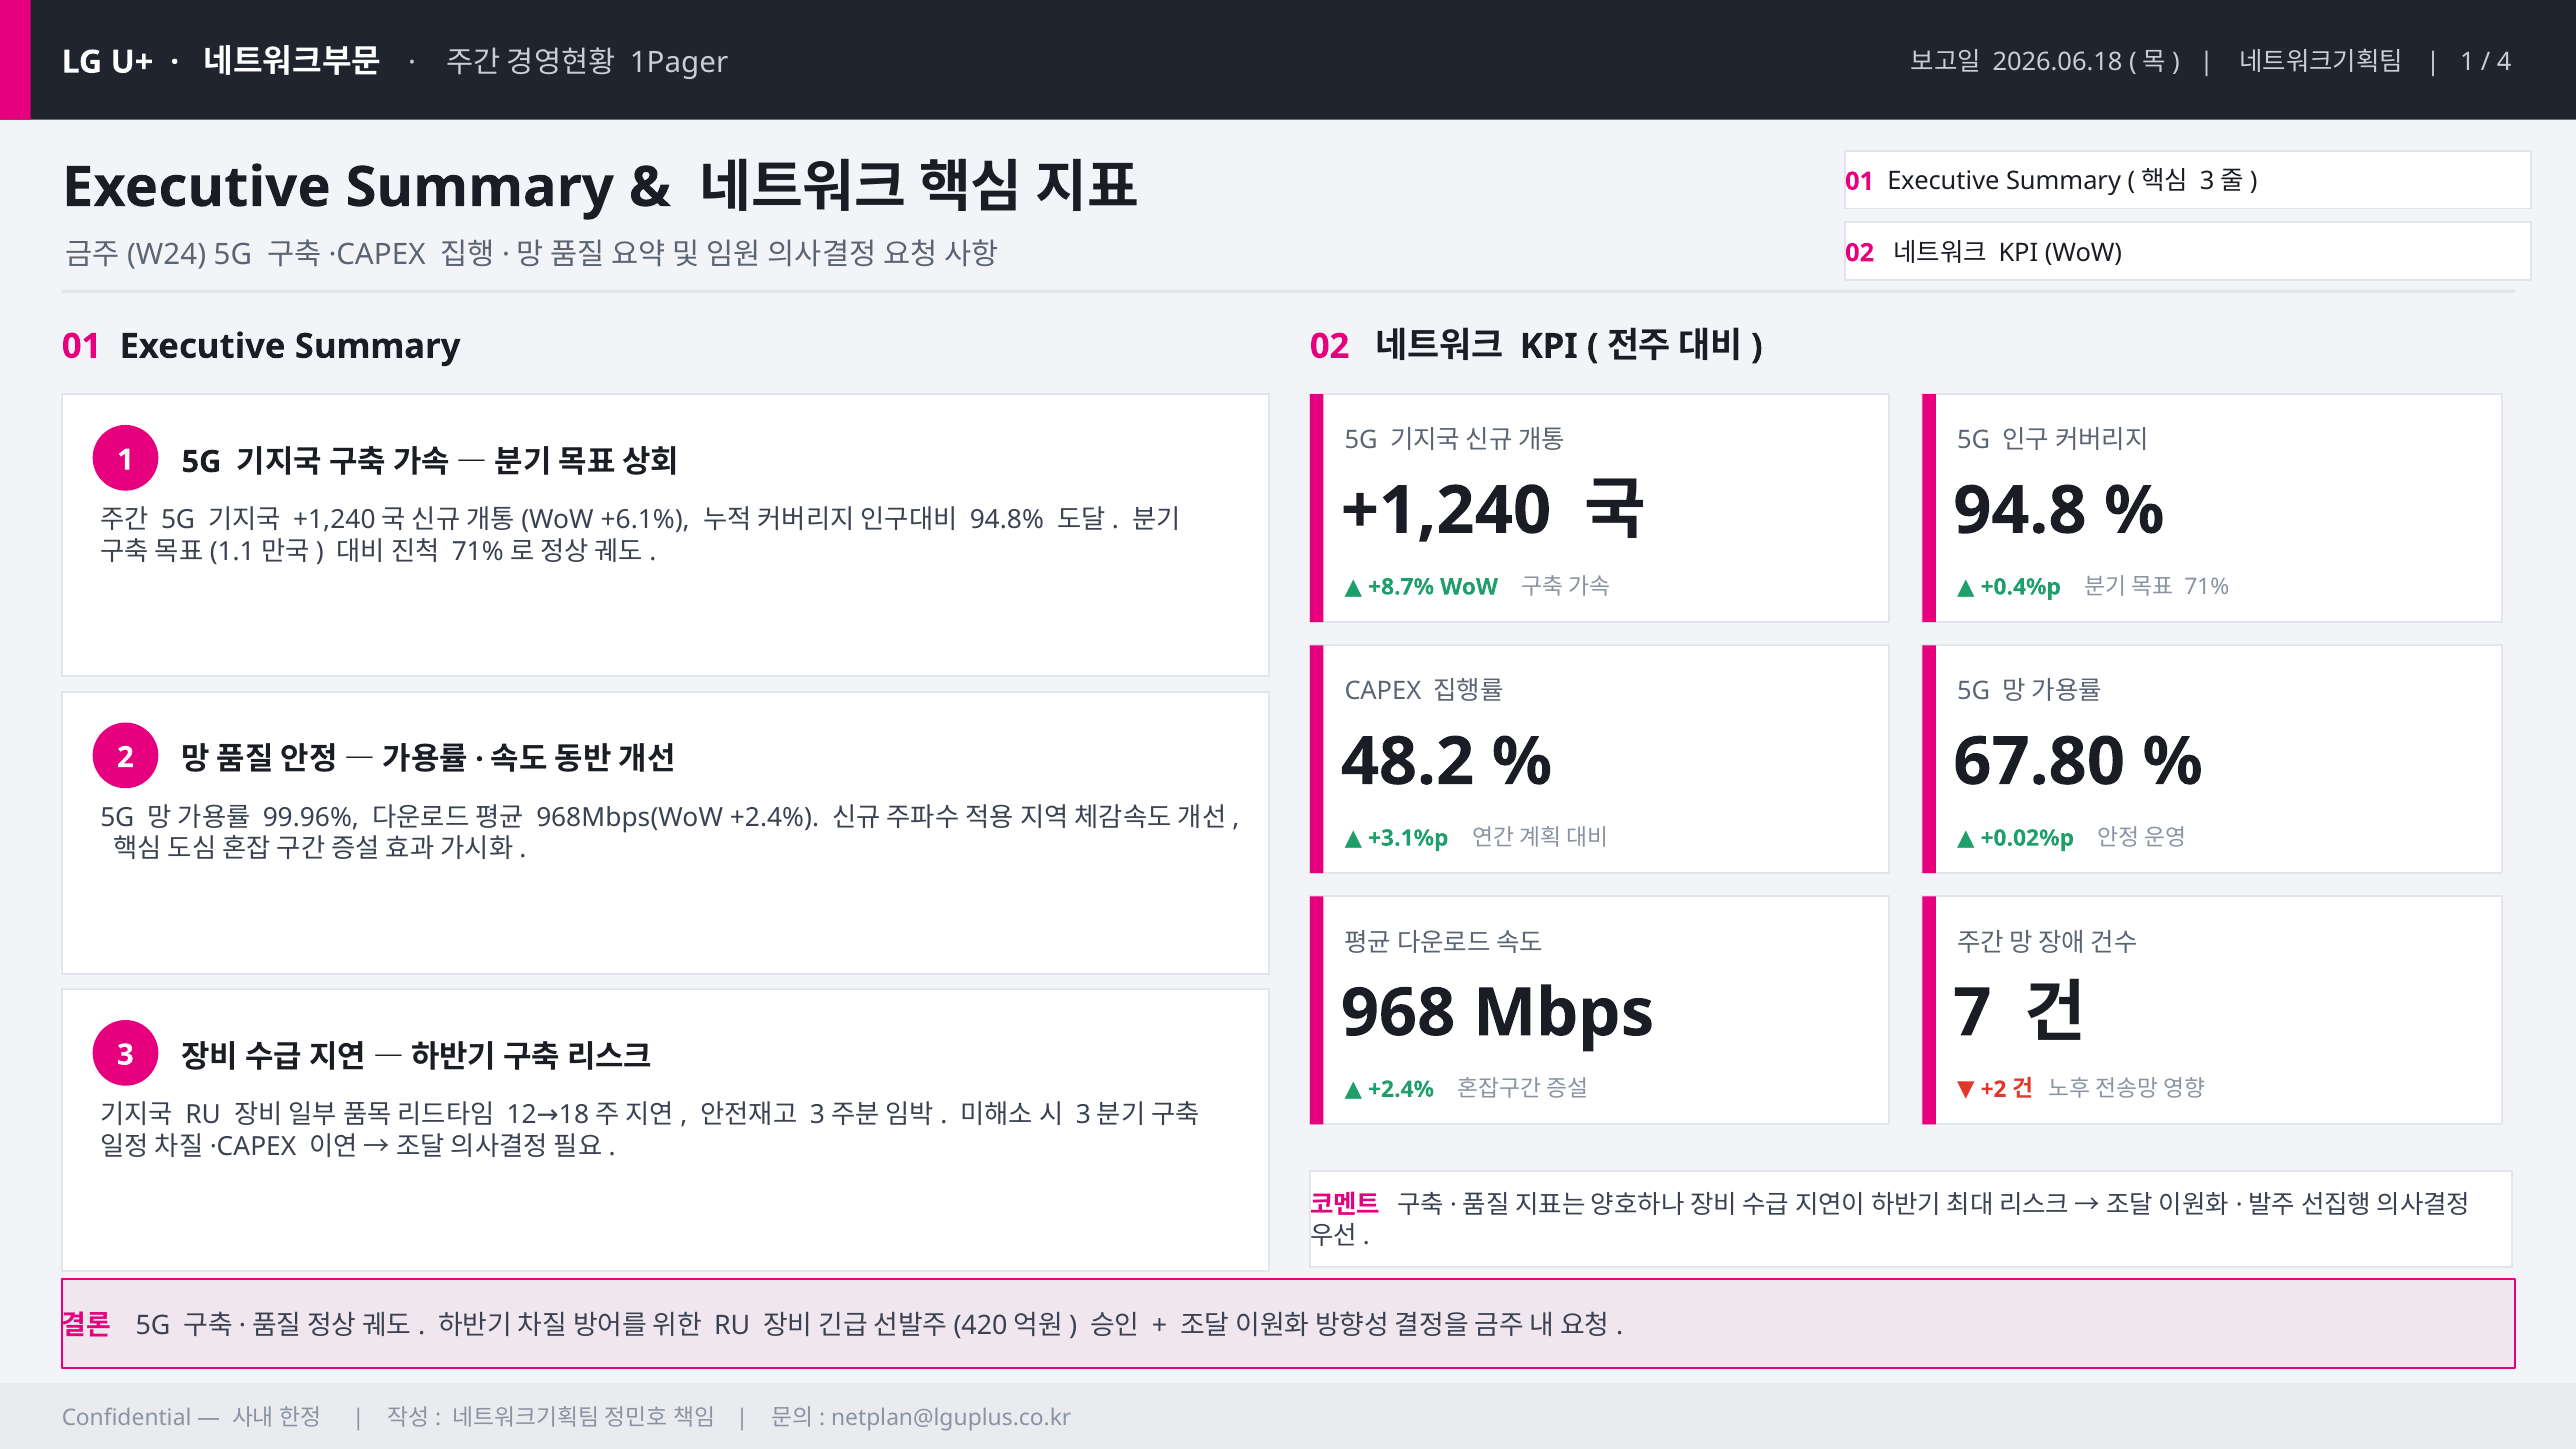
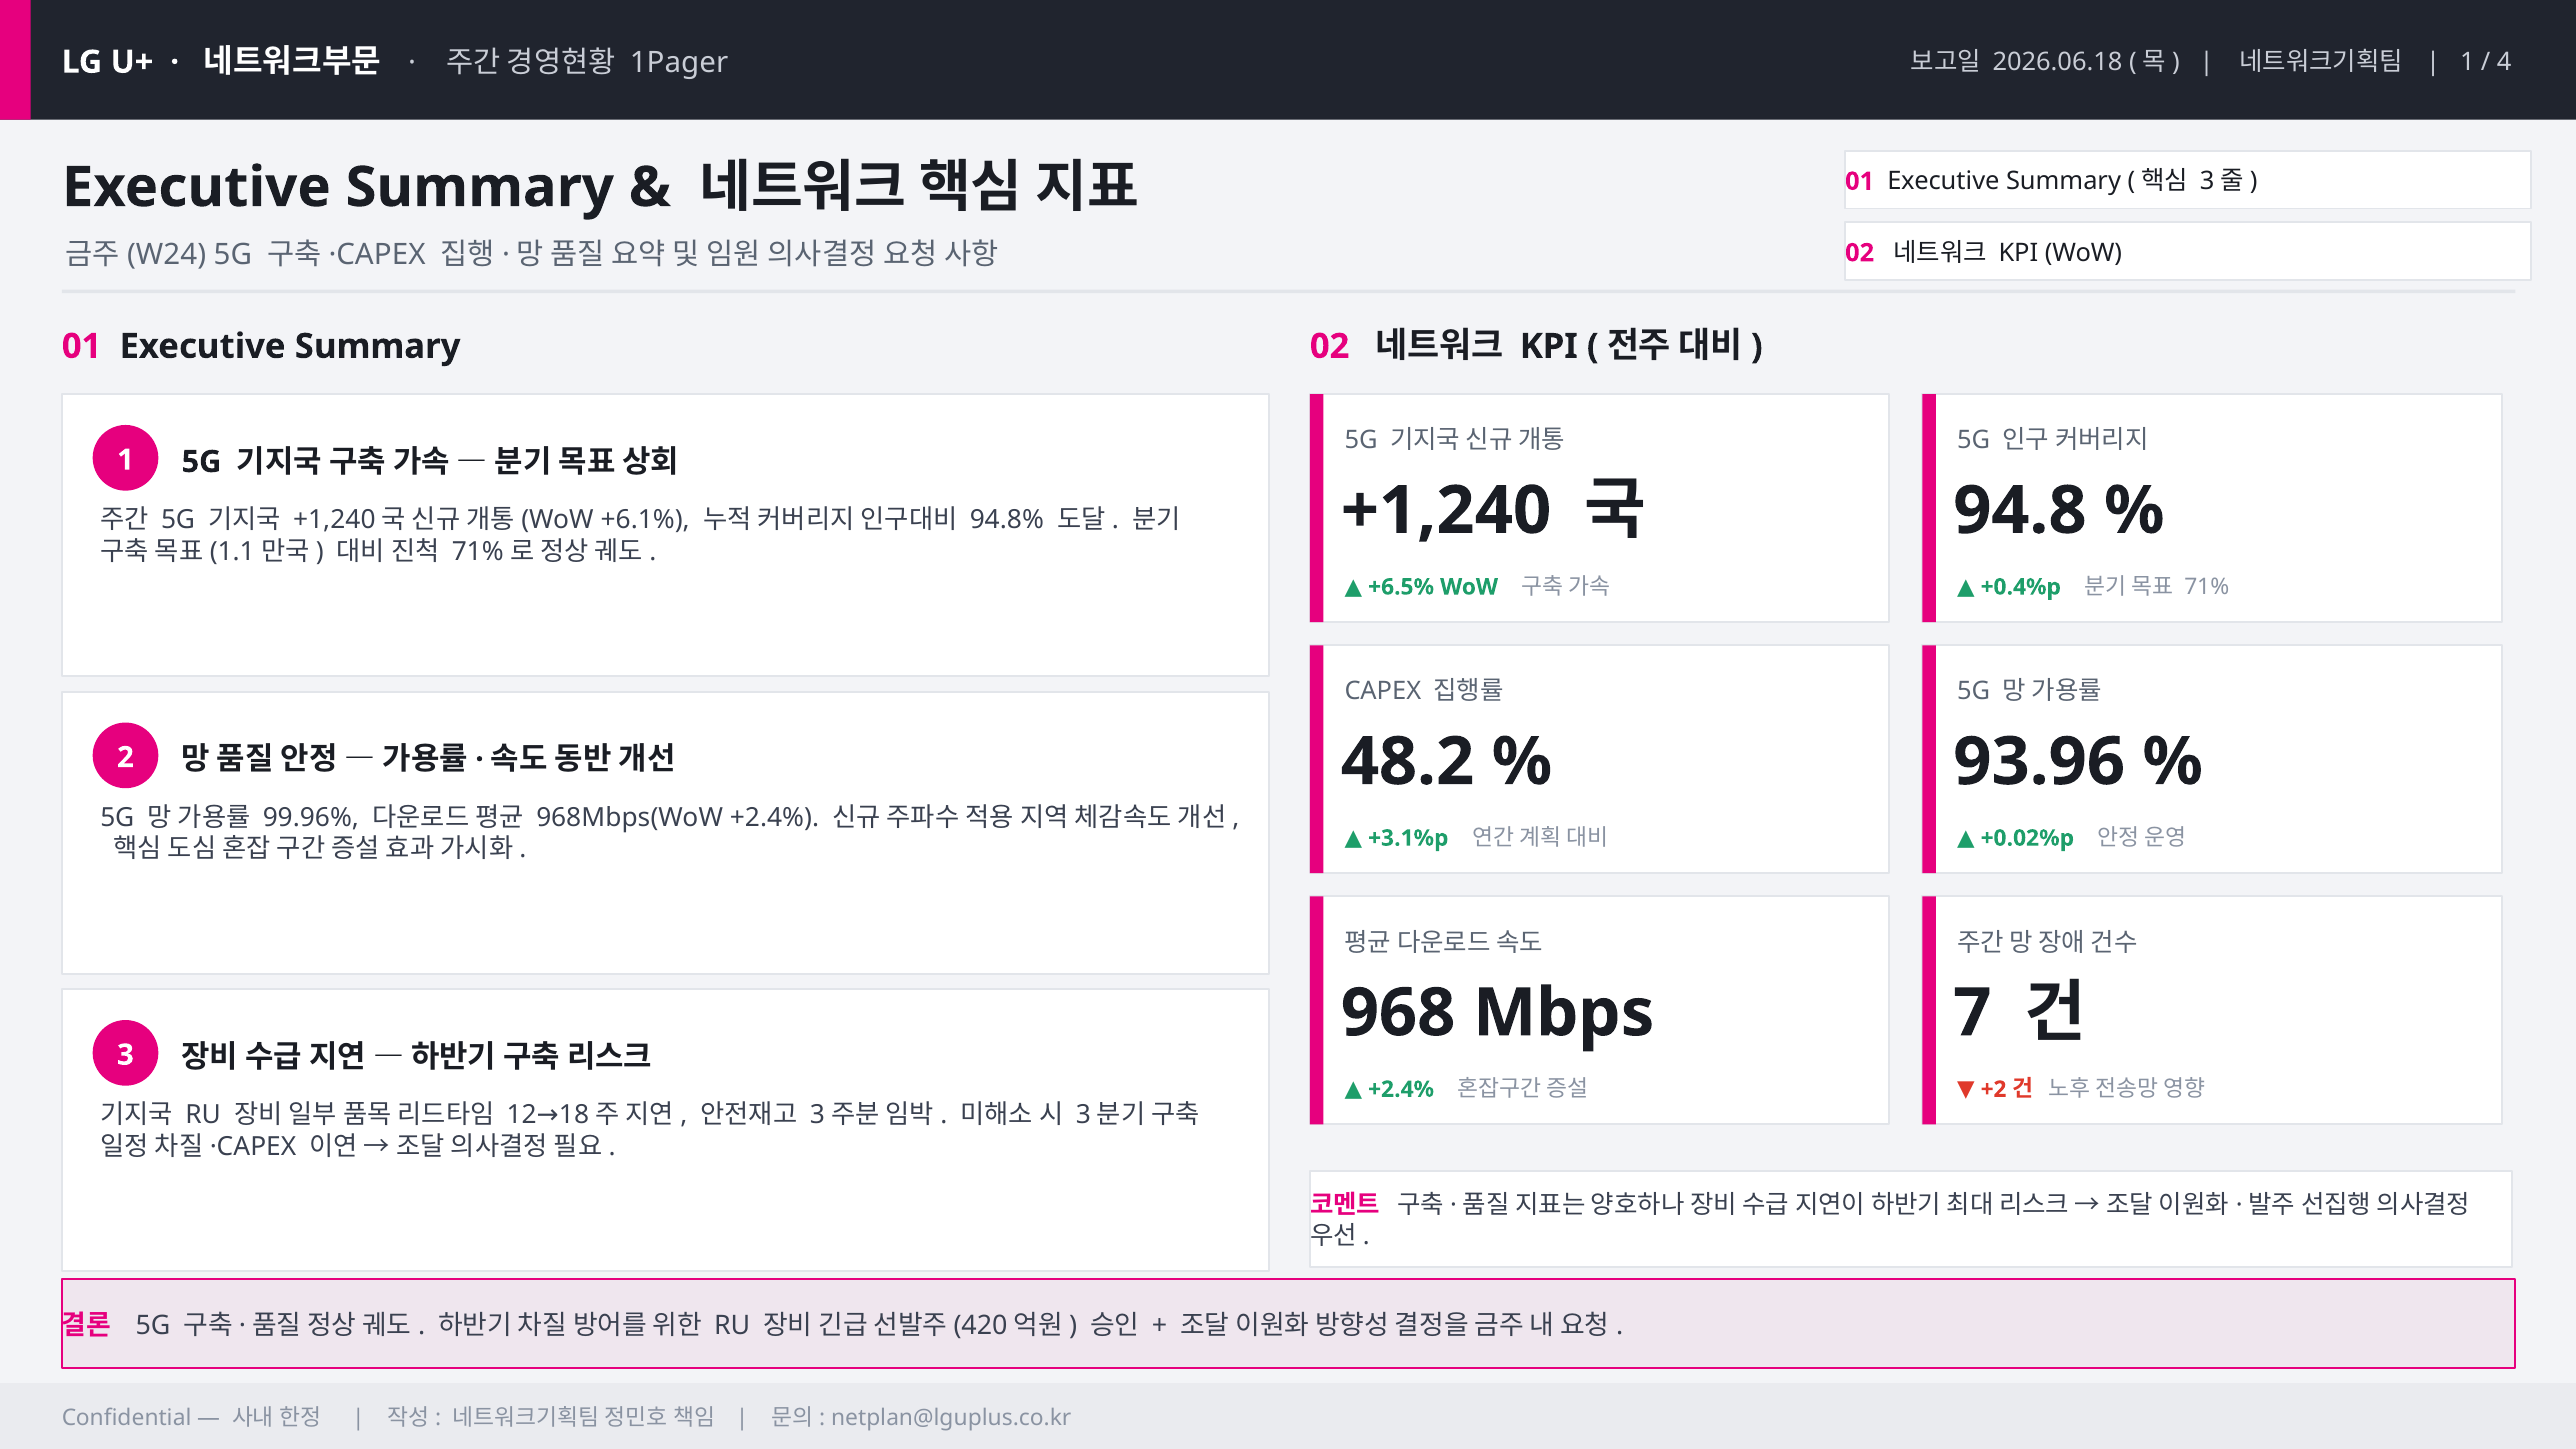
+8.7%: +8.7% -> +6.5%
67.80: 67.80 -> 93.96
